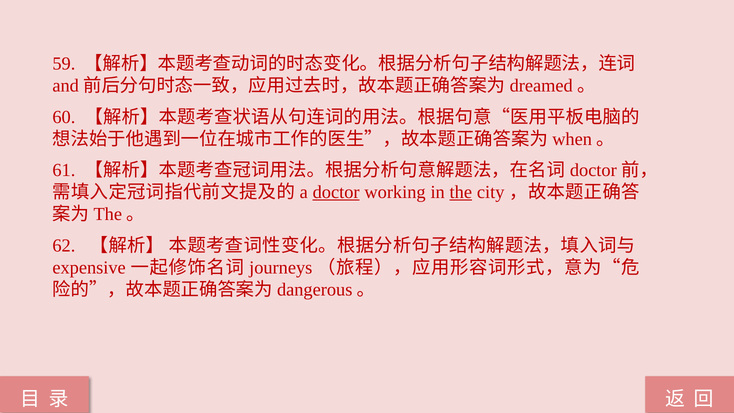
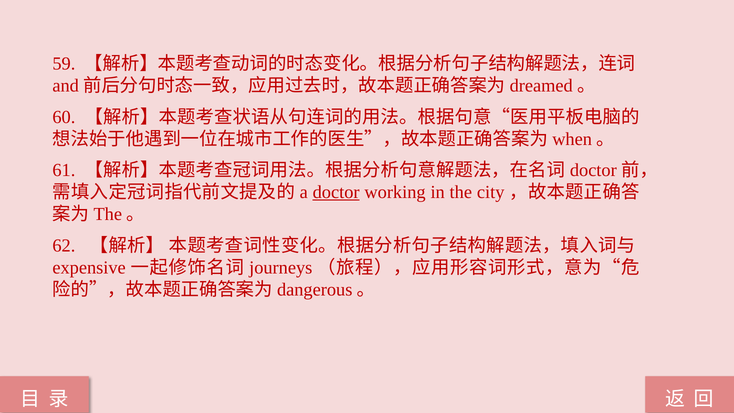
the underline: present -> none
